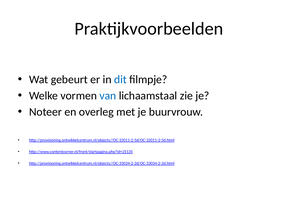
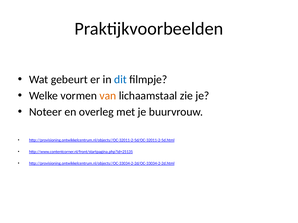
van colour: blue -> orange
